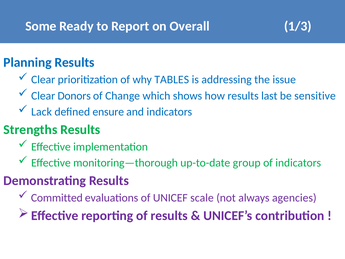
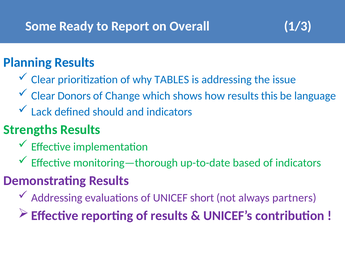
last: last -> this
sensitive: sensitive -> language
ensure: ensure -> should
group: group -> based
Committed at (57, 198): Committed -> Addressing
scale: scale -> short
agencies: agencies -> partners
